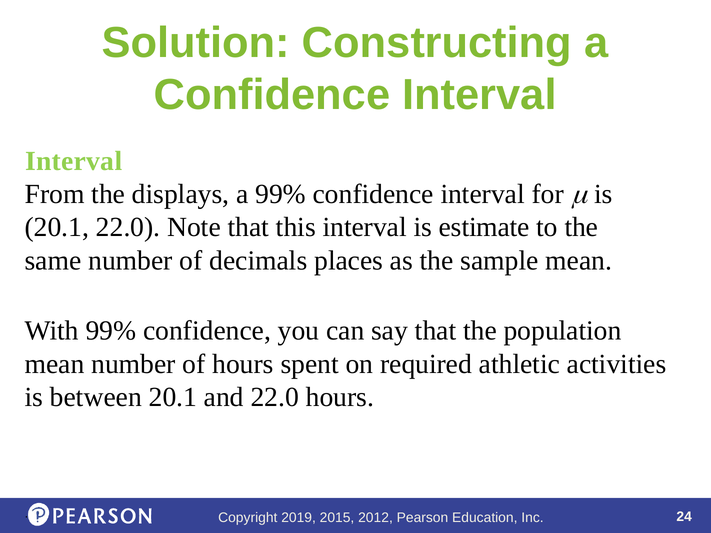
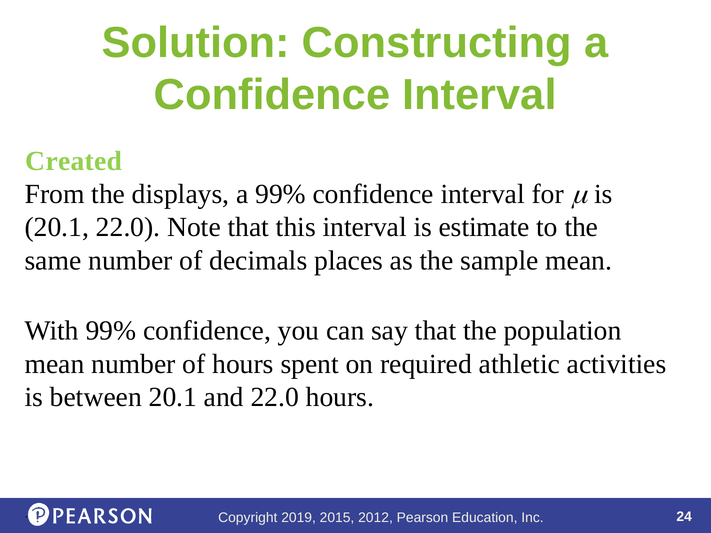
Interval at (74, 161): Interval -> Created
